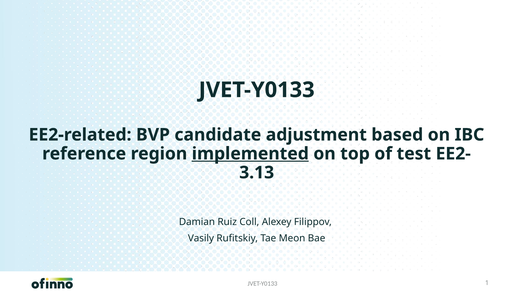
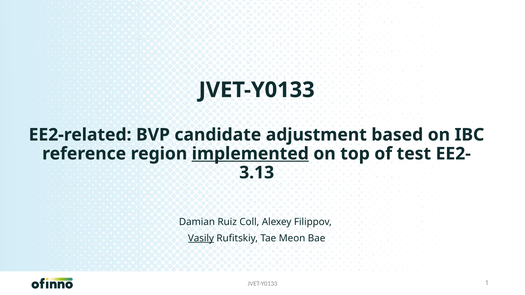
Vasily underline: none -> present
